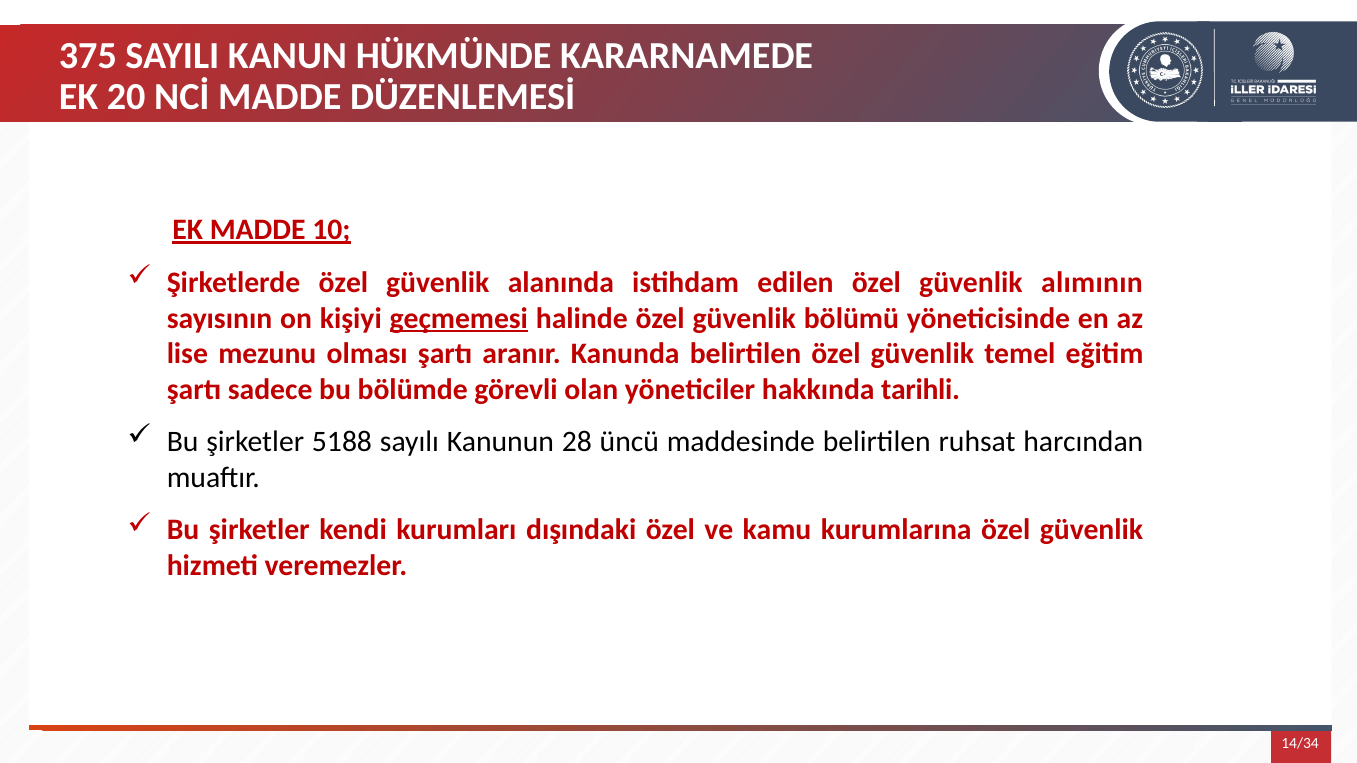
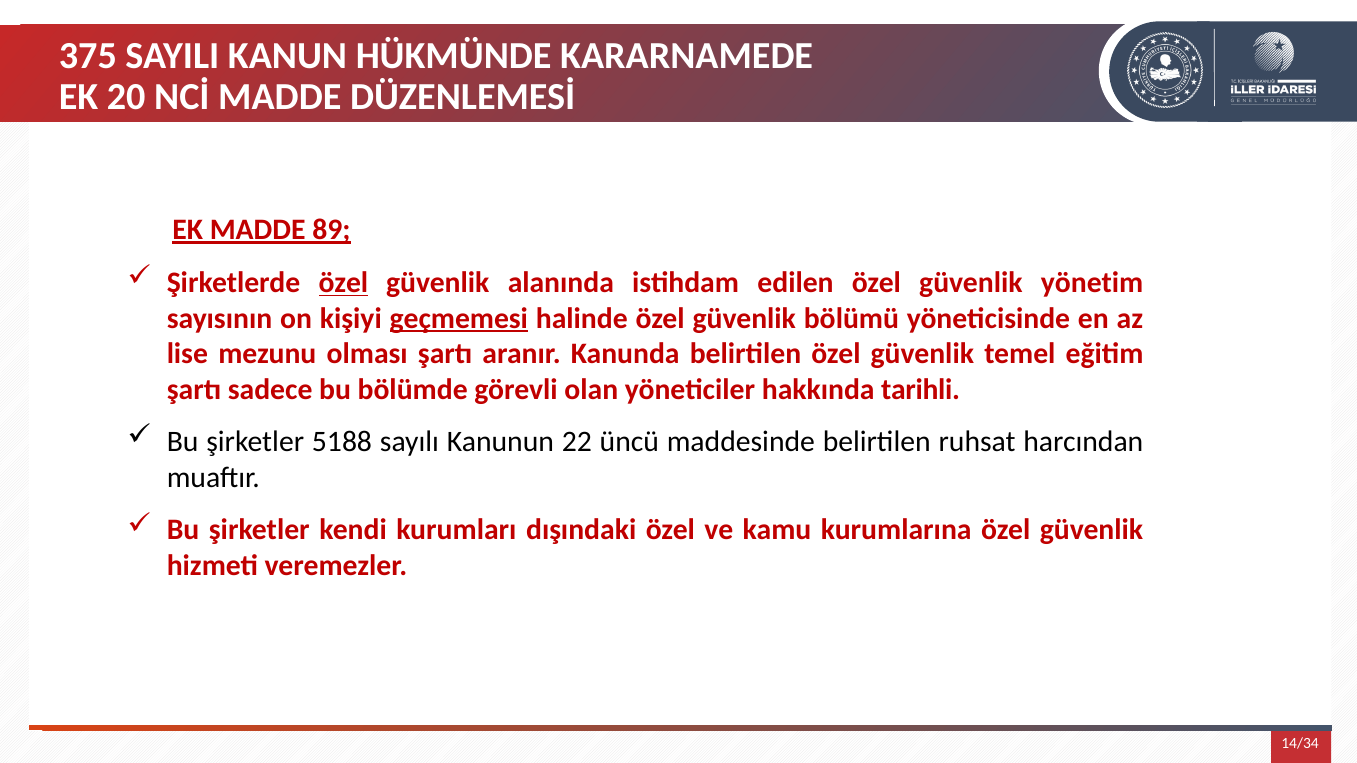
10: 10 -> 89
özel at (343, 283) underline: none -> present
alımının: alımının -> yönetim
28: 28 -> 22
